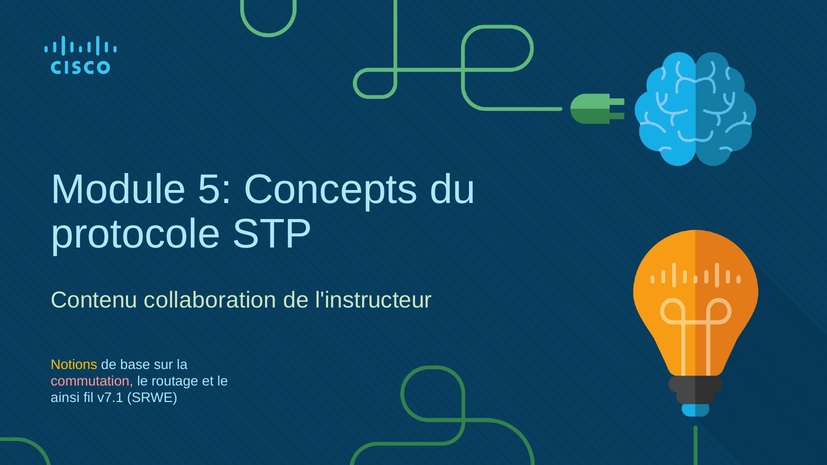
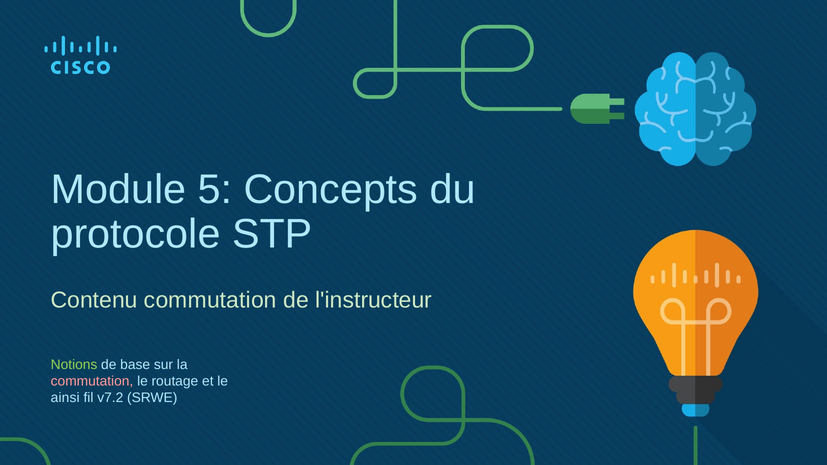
Contenu collaboration: collaboration -> commutation
Notions colour: yellow -> light green
v7.1: v7.1 -> v7.2
